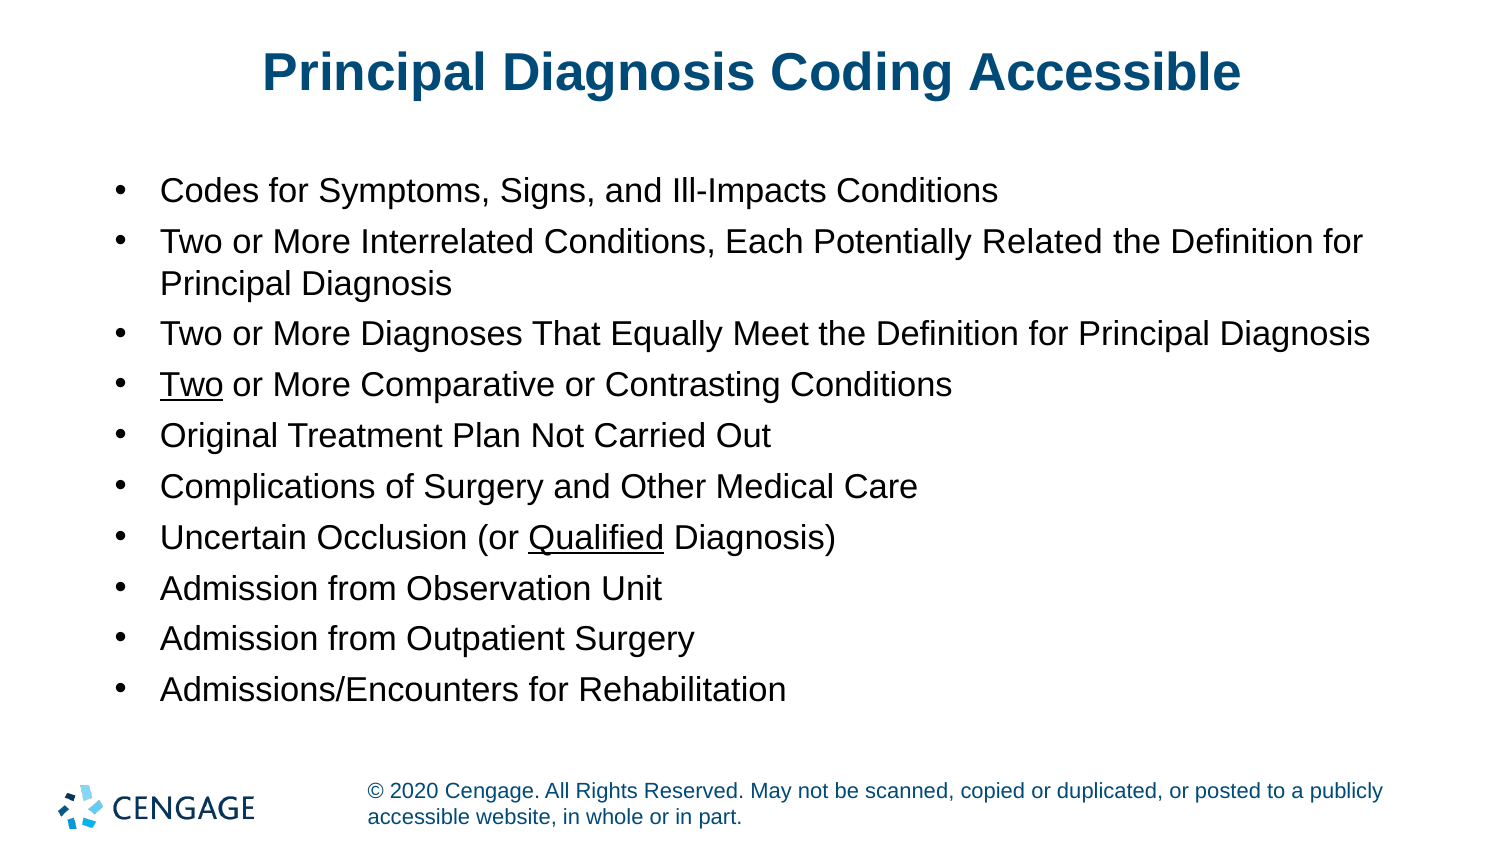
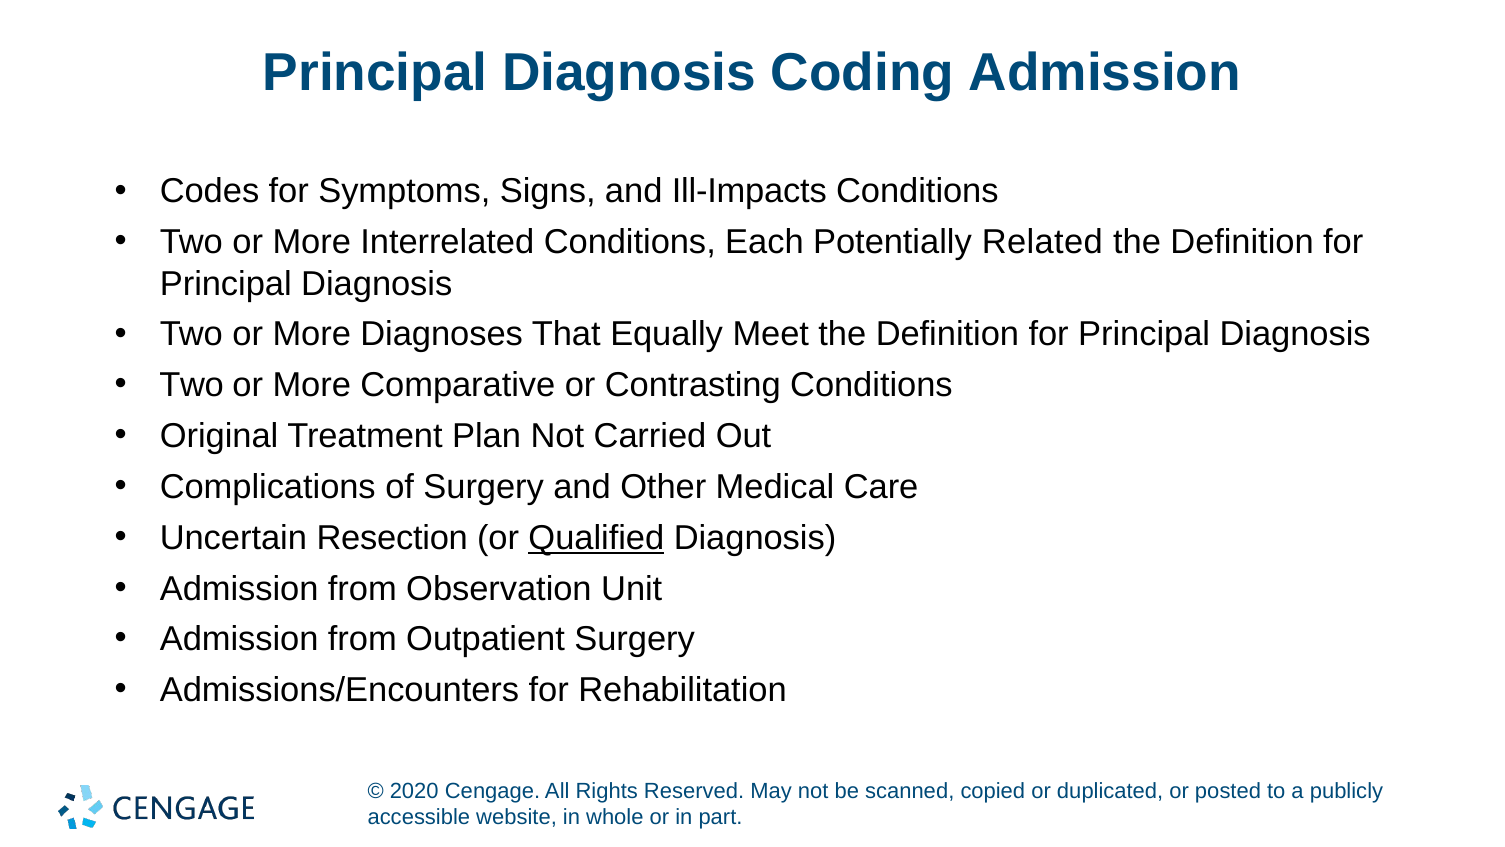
Coding Accessible: Accessible -> Admission
Two at (192, 385) underline: present -> none
Occlusion: Occlusion -> Resection
